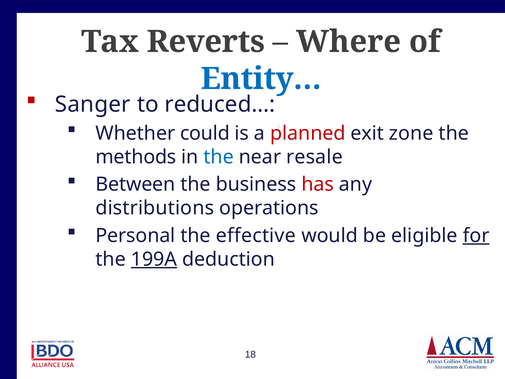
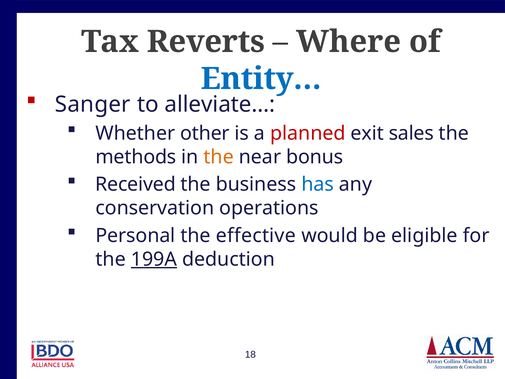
reduced…: reduced… -> alleviate…
could: could -> other
zone: zone -> sales
the at (219, 157) colour: blue -> orange
resale: resale -> bonus
Between: Between -> Received
has colour: red -> blue
distributions: distributions -> conservation
for underline: present -> none
